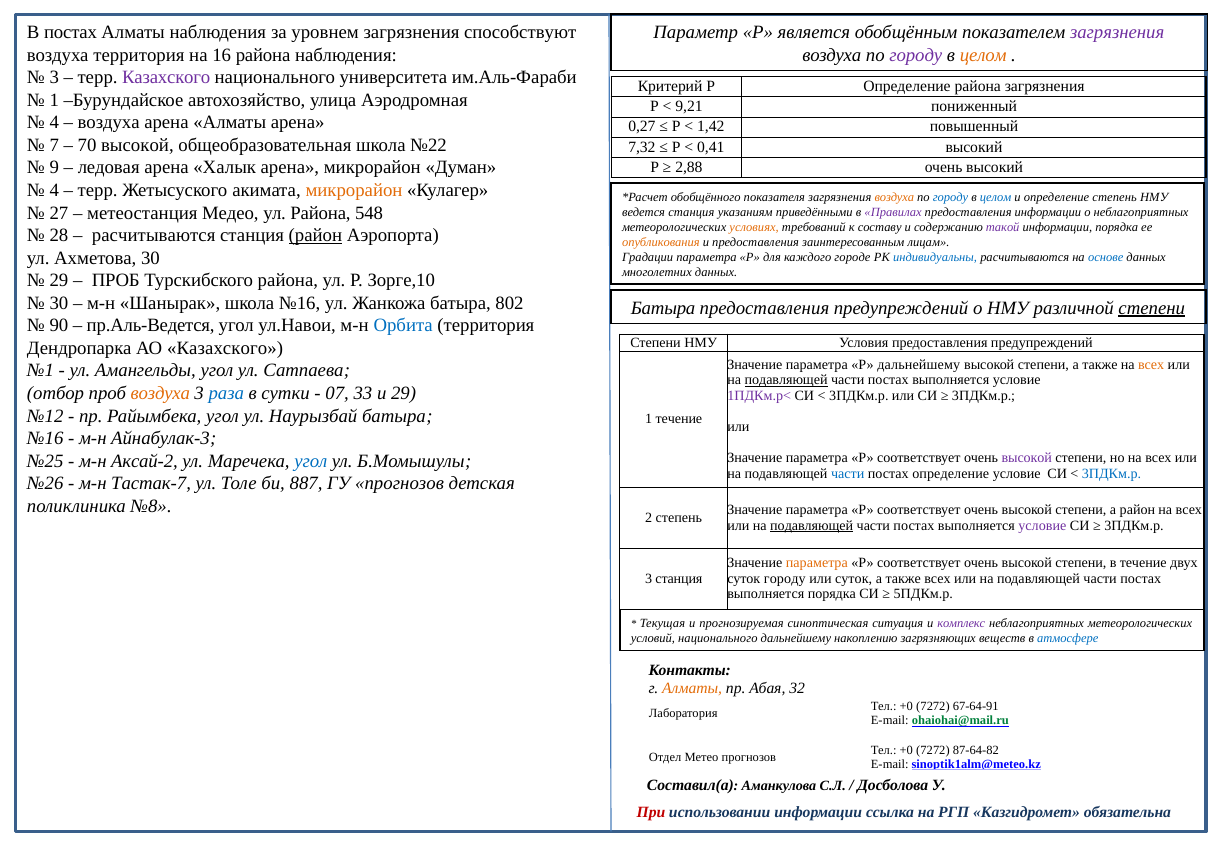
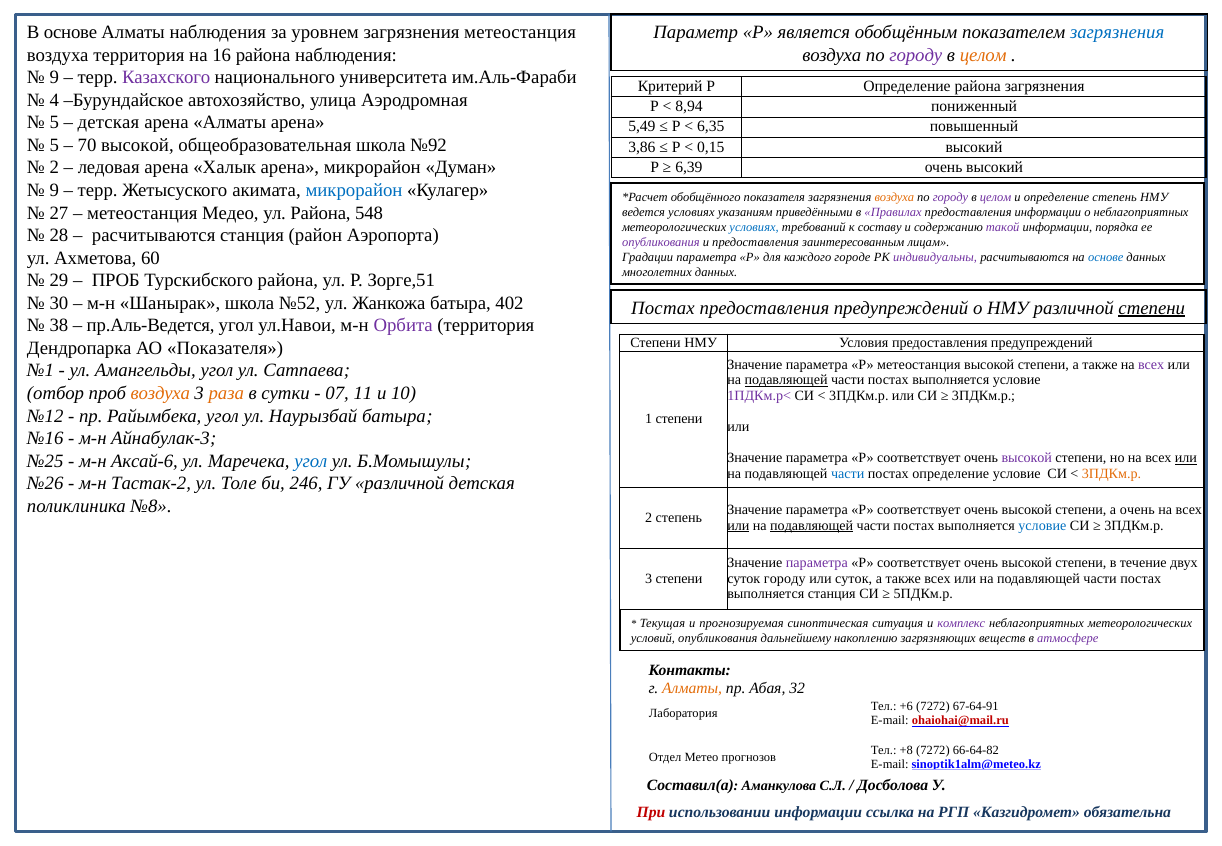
В постах: постах -> основе
загрязнения способствуют: способствуют -> метеостанция
загрязнения at (1117, 32) colour: purple -> blue
3 at (54, 78): 3 -> 9
1 at (54, 100): 1 -> 4
9,21: 9,21 -> 8,94
4 at (54, 123): 4 -> 5
воздуха at (109, 123): воздуха -> детская
0,27: 0,27 -> 5,49
1,42: 1,42 -> 6,35
7 at (54, 145): 7 -> 5
№22: №22 -> №92
7,32: 7,32 -> 3,86
0,41: 0,41 -> 0,15
9 at (54, 168): 9 -> 2
2,88: 2,88 -> 6,39
4 at (54, 190): 4 -> 9
микрорайон at (354, 190) colour: orange -> blue
городу at (951, 197) colour: blue -> purple
целом at (996, 197) colour: blue -> purple
ведется станция: станция -> условиях
условиях at (754, 227) colour: orange -> blue
район at (315, 235) underline: present -> none
опубликования at (661, 242) colour: orange -> purple
Ахметова 30: 30 -> 60
индивидуальны colour: blue -> purple
Зорге,10: Зорге,10 -> Зорге,51
школа №16: №16 -> №52
802: 802 -> 402
Батыра at (663, 308): Батыра -> Постах
90: 90 -> 38
Орбита colour: blue -> purple
АО Казахского: Казахского -> Показателя
Р дальнейшему: дальнейшему -> метеостанция
всех at (1151, 364) colour: orange -> purple
раза colour: blue -> orange
33: 33 -> 11
и 29: 29 -> 10
1 течение: течение -> степени
или at (1186, 458) underline: none -> present
Аксай-2: Аксай-2 -> Аксай-6
3ПДКм.р at (1111, 474) colour: blue -> orange
Тастак-7: Тастак-7 -> Тастак-2
887: 887 -> 246
ГУ прогнозов: прогнозов -> различной
а район: район -> очень
или at (738, 525) underline: none -> present
условие at (1042, 525) colour: purple -> blue
параметра at (817, 563) colour: orange -> purple
3 станция: станция -> степени
выполняется порядка: порядка -> станция
условий национального: национального -> опубликования
атмосфере colour: blue -> purple
+0 at (906, 707): +0 -> +6
ohaiohai@mail.ru colour: green -> red
+0 at (906, 750): +0 -> +8
87-64-82: 87-64-82 -> 66-64-82
